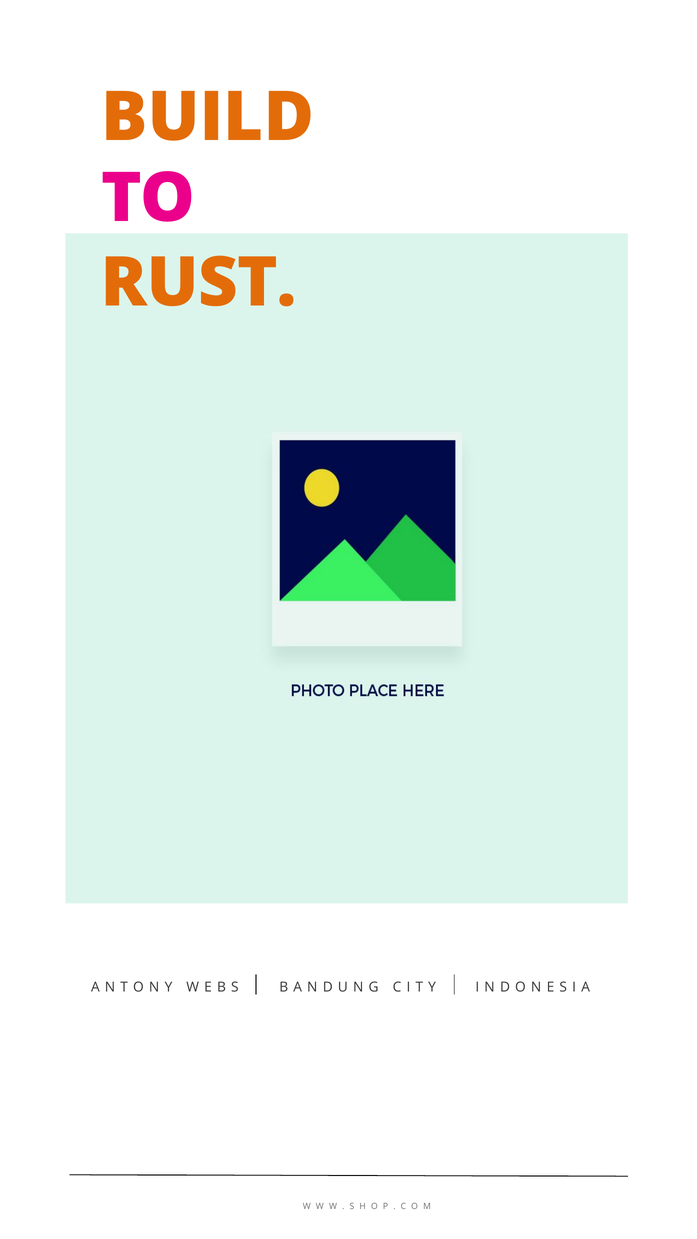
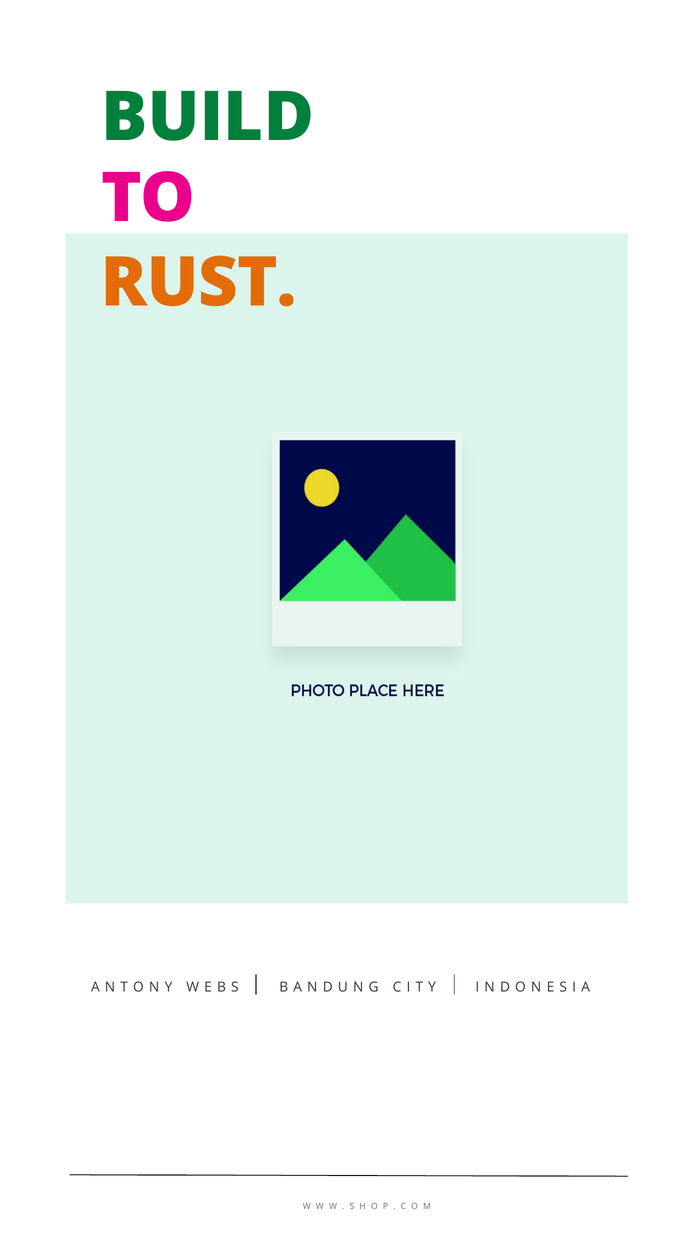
BUILD colour: orange -> green
